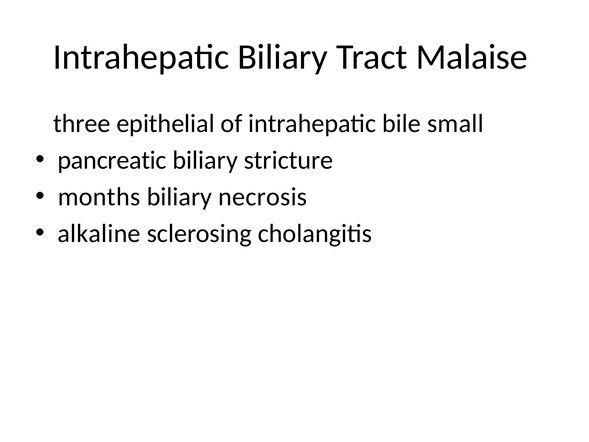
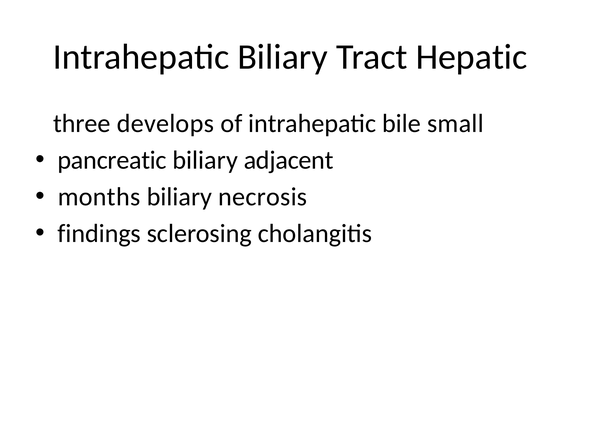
Malaise: Malaise -> Hepatic
epithelial: epithelial -> develops
stricture: stricture -> adjacent
alkaline: alkaline -> findings
